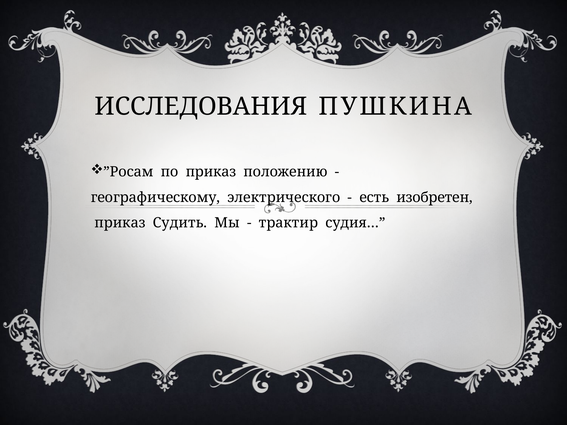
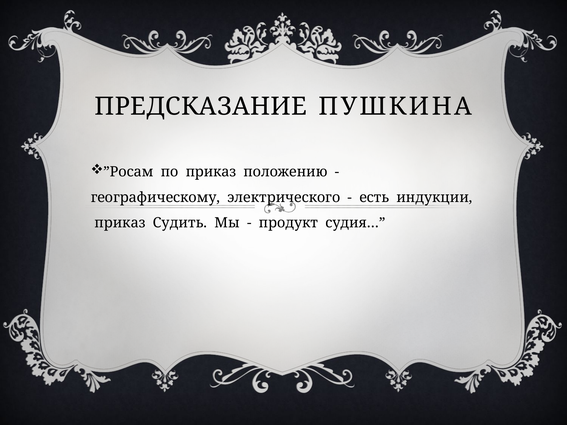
ИССЛЕДОВАНИЯ: ИССЛЕДОВАНИЯ -> ПРЕДСКАЗАНИЕ
изобретен: изобретен -> индукции
трактир: трактир -> продукт
